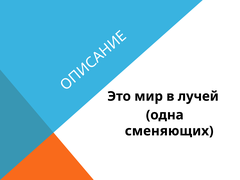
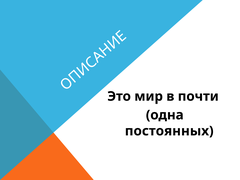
лучей: лучей -> почти
сменяющих: сменяющих -> постоянных
